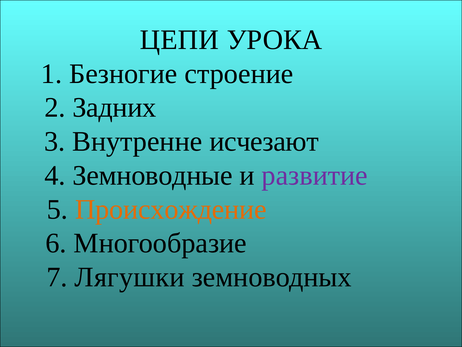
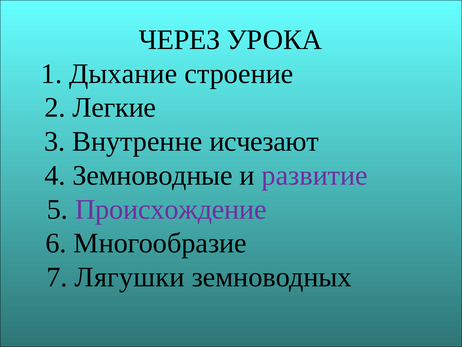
ЦЕПИ: ЦЕПИ -> ЧЕРЕЗ
Безногие: Безногие -> Дыхание
Задних: Задних -> Легкие
Происхождение colour: orange -> purple
